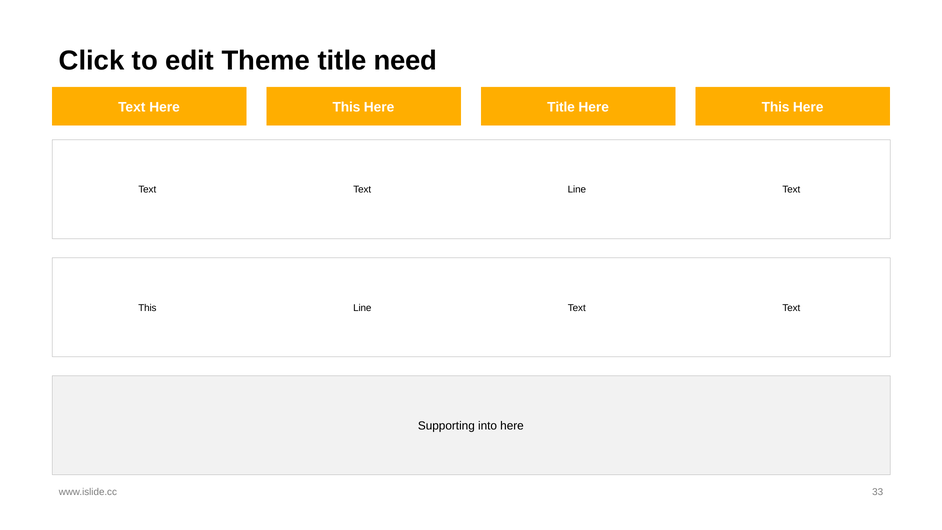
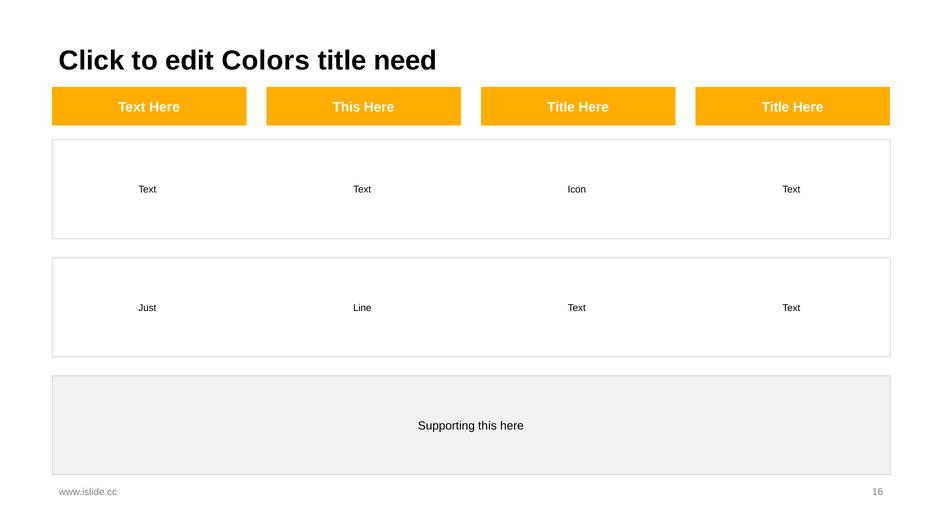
Theme: Theme -> Colors
This at (776, 107): This -> Title
Line at (577, 190): Line -> Icon
This at (147, 308): This -> Just
Supporting into: into -> this
33: 33 -> 16
